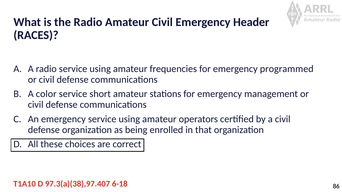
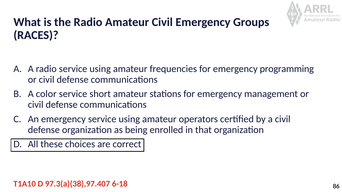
Header: Header -> Groups
programmed: programmed -> programming
